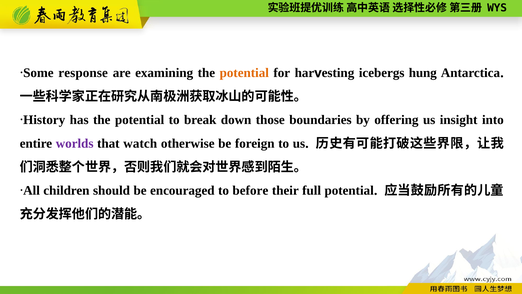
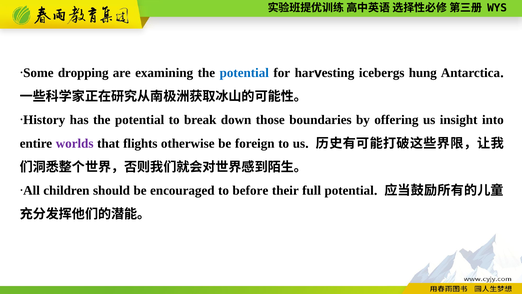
response: response -> dropping
potential at (244, 73) colour: orange -> blue
watch: watch -> flights
